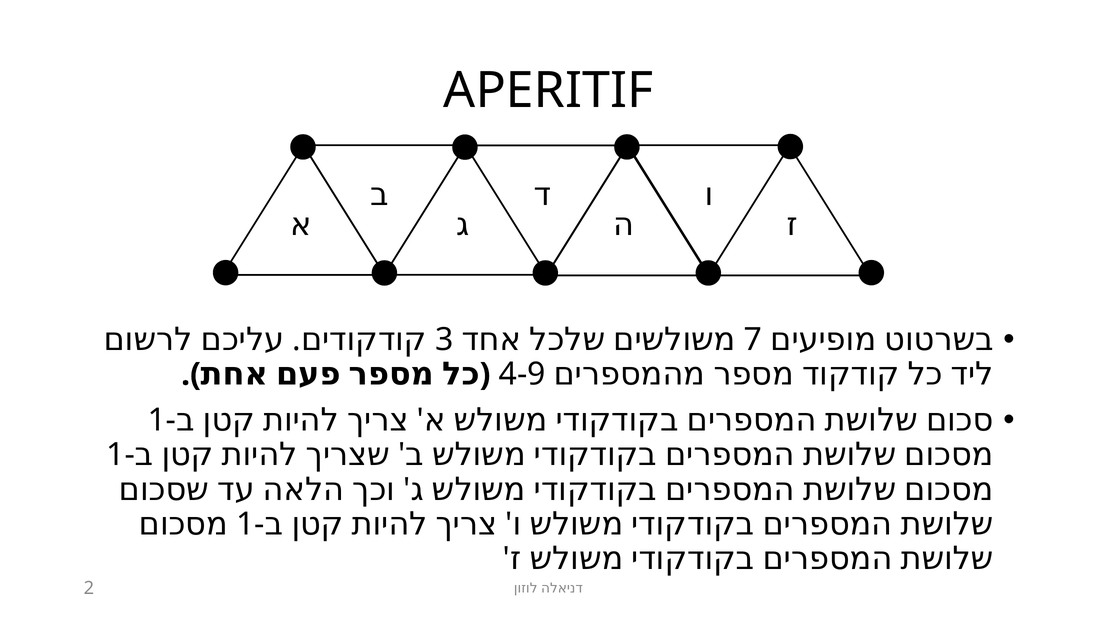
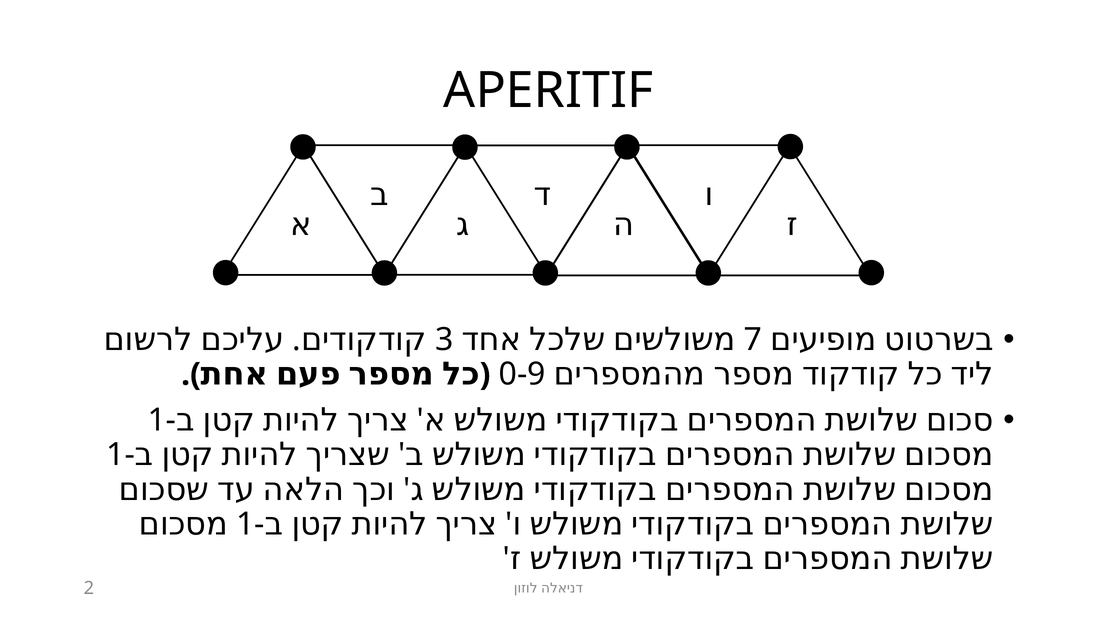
4-9: 4-9 -> 0-9
